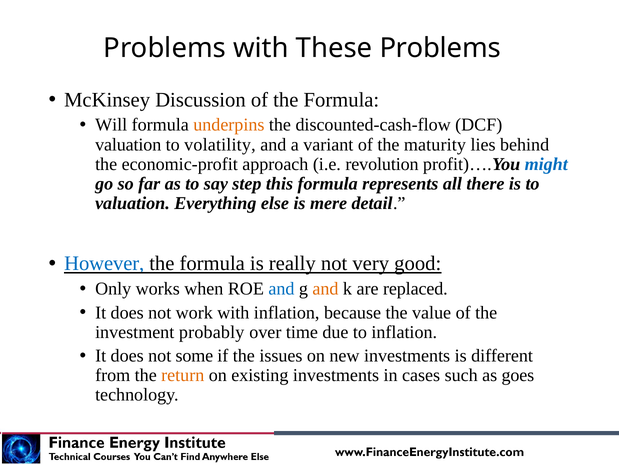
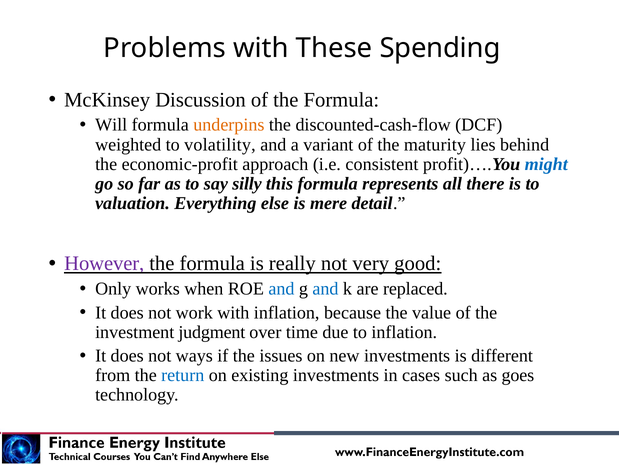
These Problems: Problems -> Spending
valuation at (128, 144): valuation -> weighted
revolution: revolution -> consistent
step: step -> silly
However colour: blue -> purple
and at (326, 288) colour: orange -> blue
probably: probably -> judgment
some: some -> ways
return colour: orange -> blue
